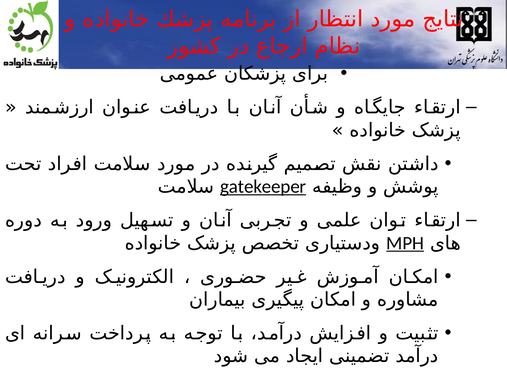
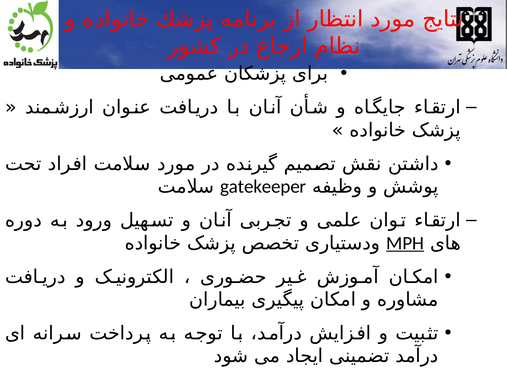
gatekeeper underline: present -> none
